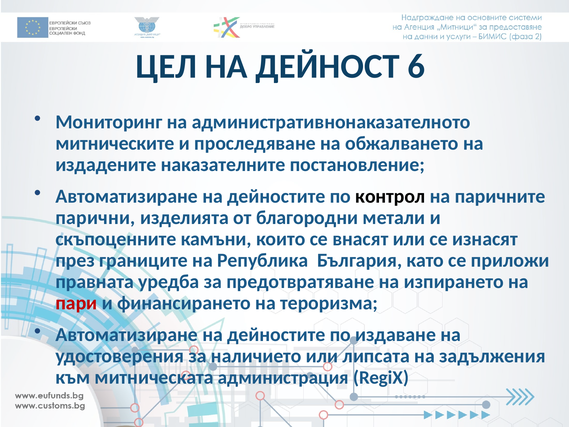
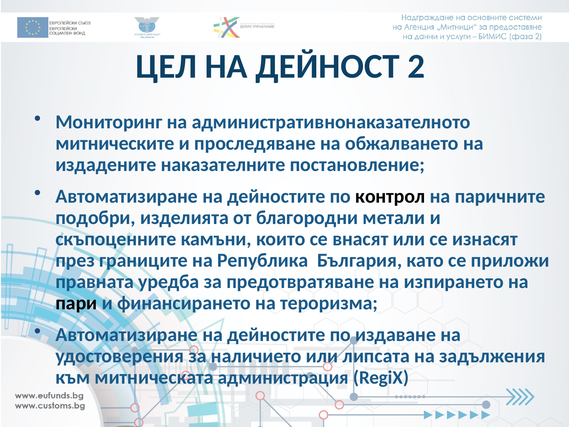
6: 6 -> 2
парични: парични -> подобри
пари colour: red -> black
